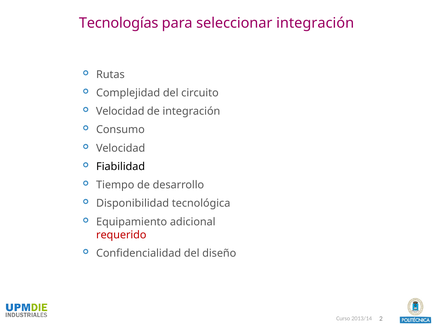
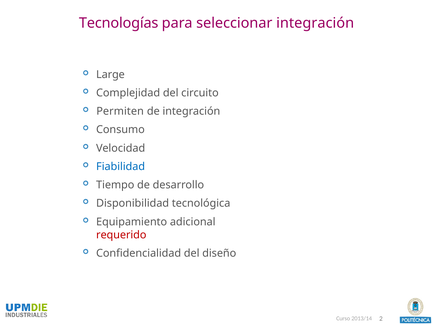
Rutas: Rutas -> Large
Velocidad at (120, 111): Velocidad -> Permiten
Fiabilidad colour: black -> blue
